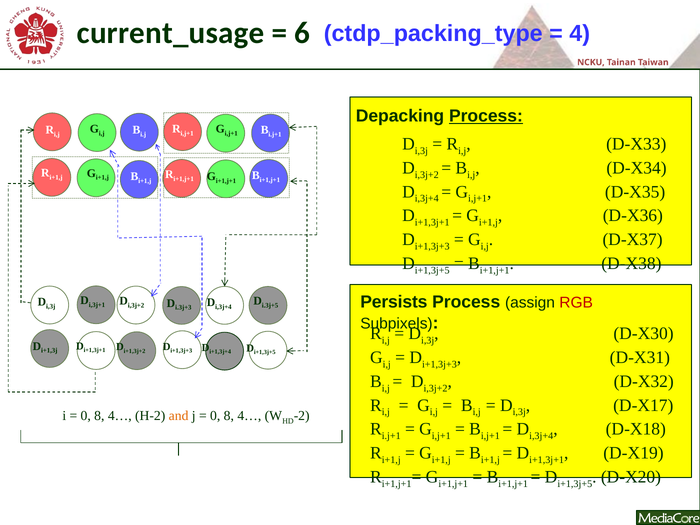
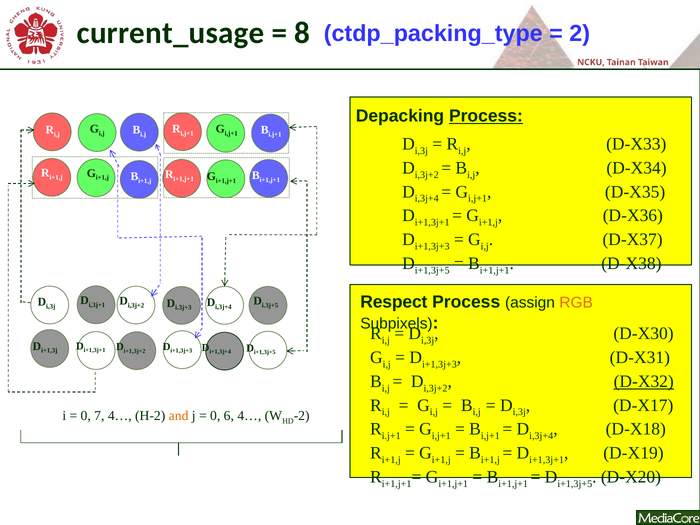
6: 6 -> 8
4: 4 -> 2
Persists: Persists -> Respect
RGB colour: red -> orange
D-X32 underline: none -> present
8 at (99, 416): 8 -> 7
8 at (229, 416): 8 -> 6
